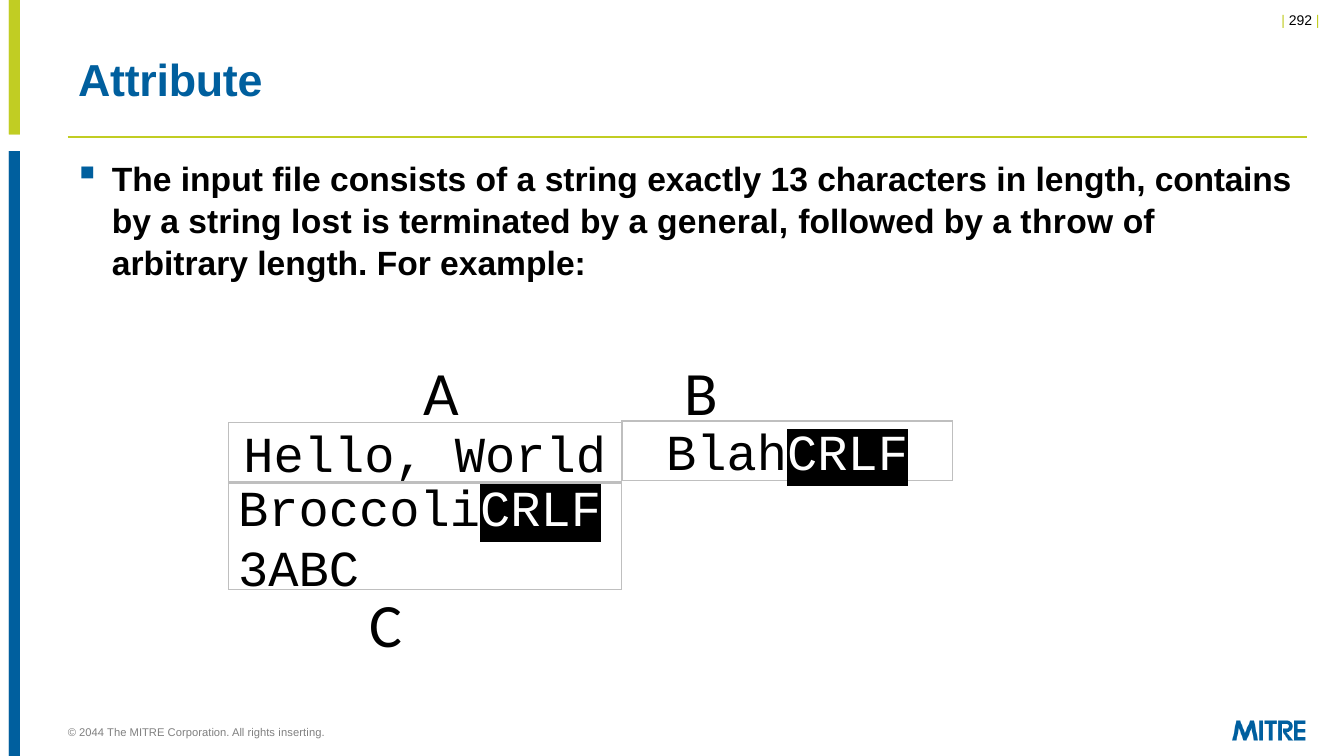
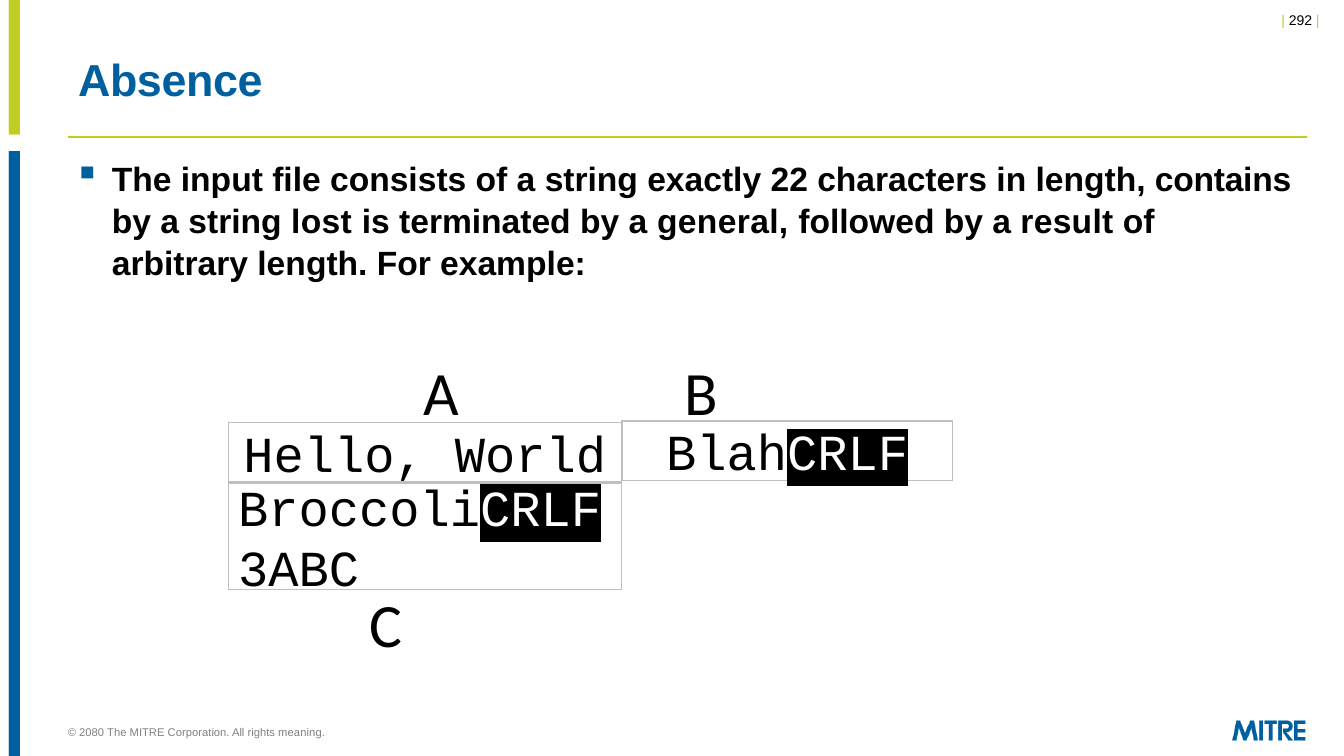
Attribute: Attribute -> Absence
13: 13 -> 22
throw: throw -> result
2044: 2044 -> 2080
inserting: inserting -> meaning
